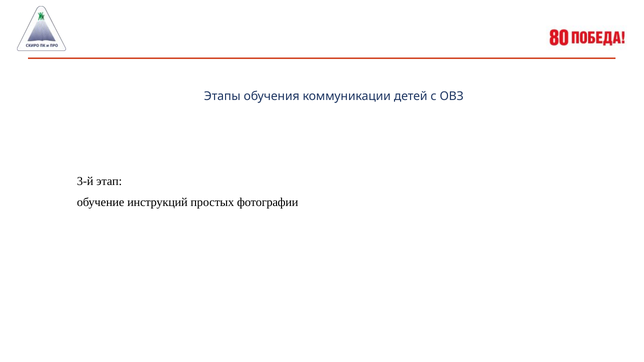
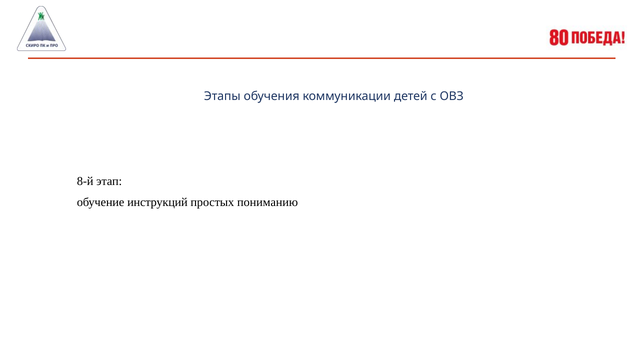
3-й: 3-й -> 8-й
фотографии: фотографии -> пониманию
